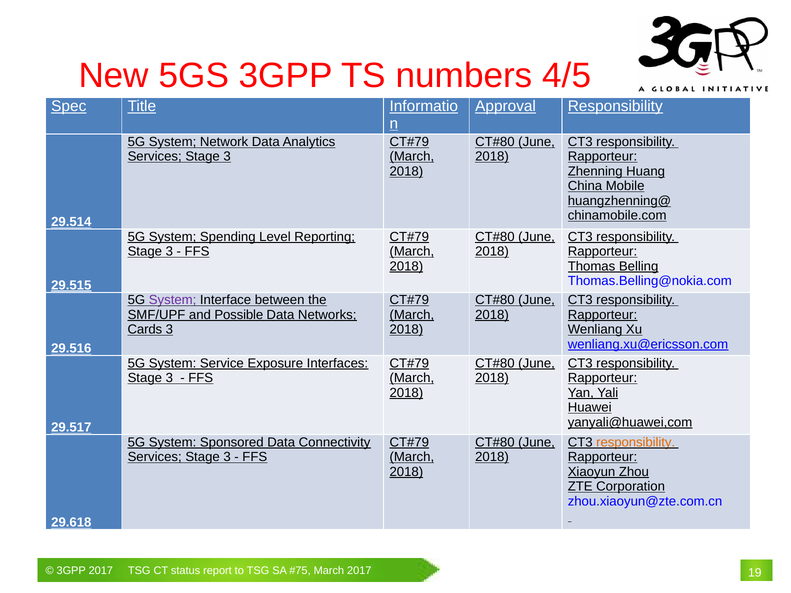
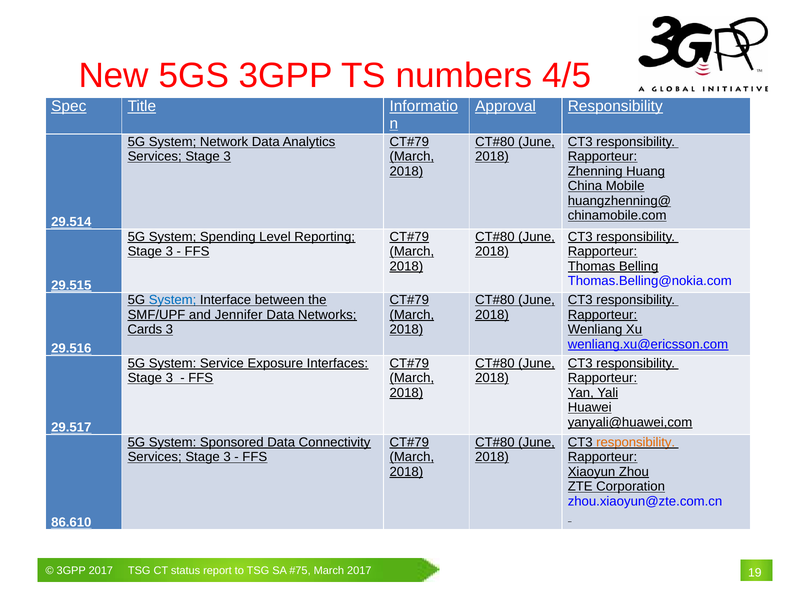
System at (173, 300) colour: purple -> blue
Possible: Possible -> Jennifer
29.618: 29.618 -> 86.610
